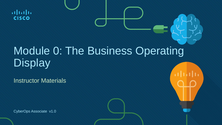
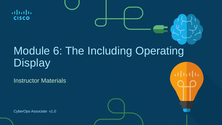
0: 0 -> 6
Business: Business -> Including
